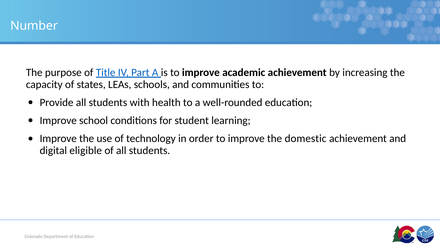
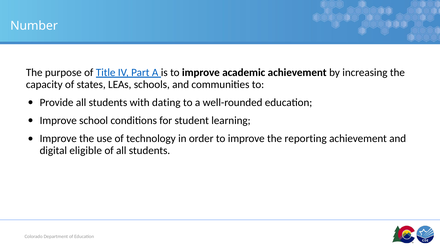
health: health -> dating
domestic: domestic -> reporting
